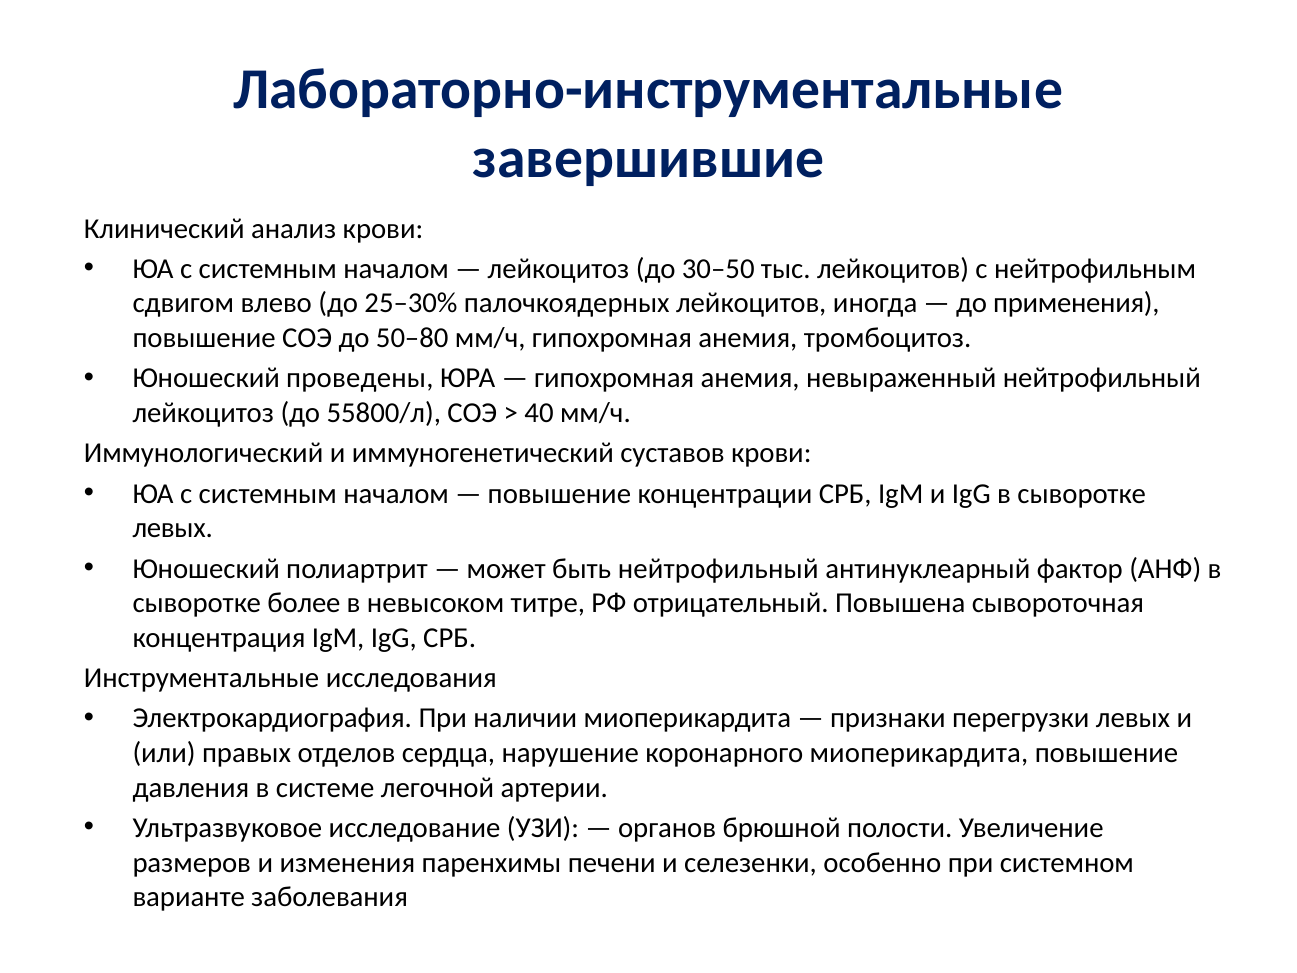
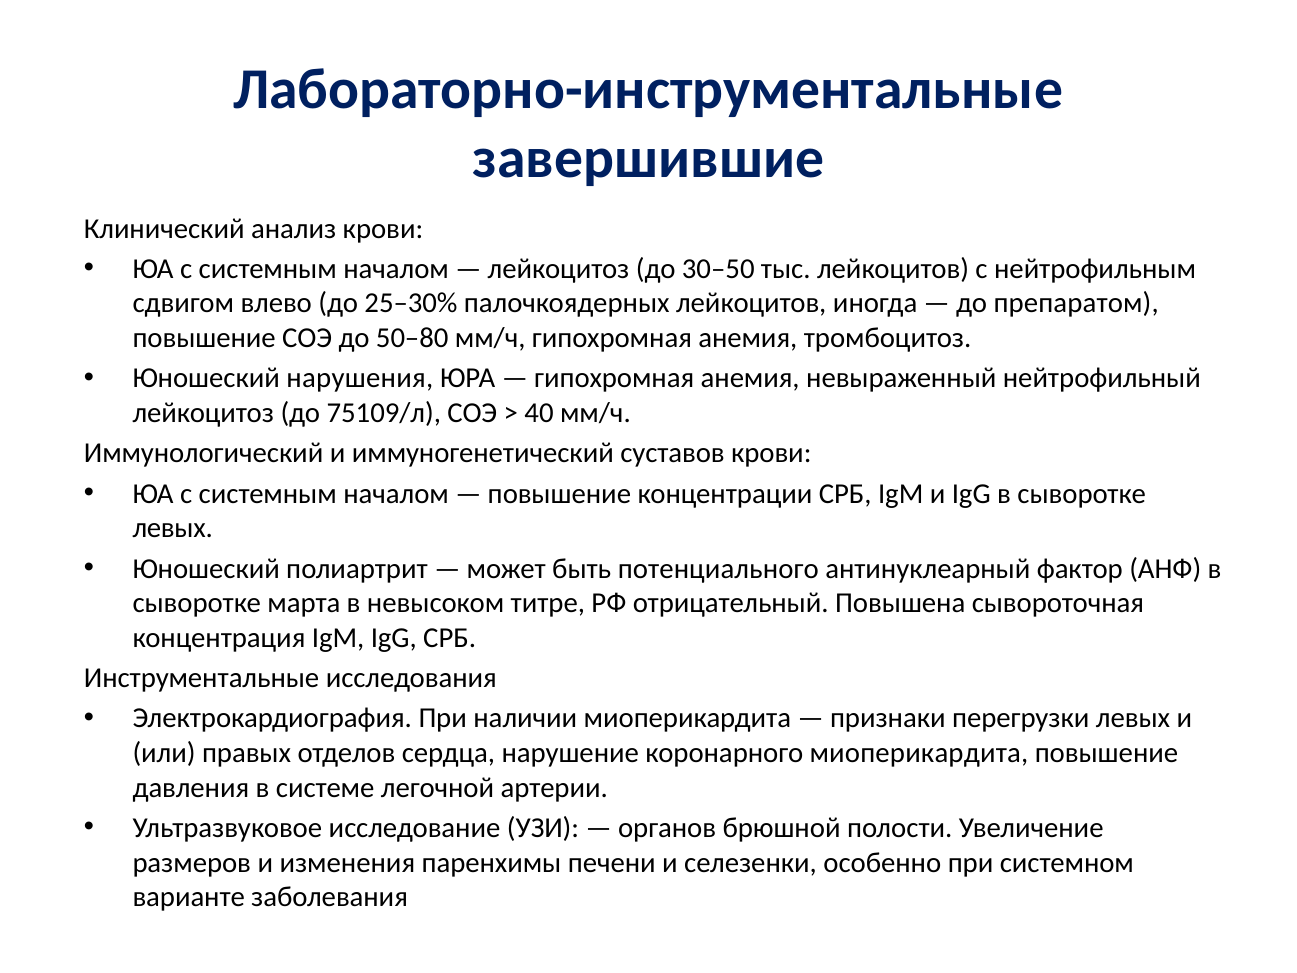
применения: применения -> препаратом
проведены: проведены -> нарушения
55800/л: 55800/л -> 75109/л
быть нейтрофильный: нейтрофильный -> потенциального
более: более -> марта
